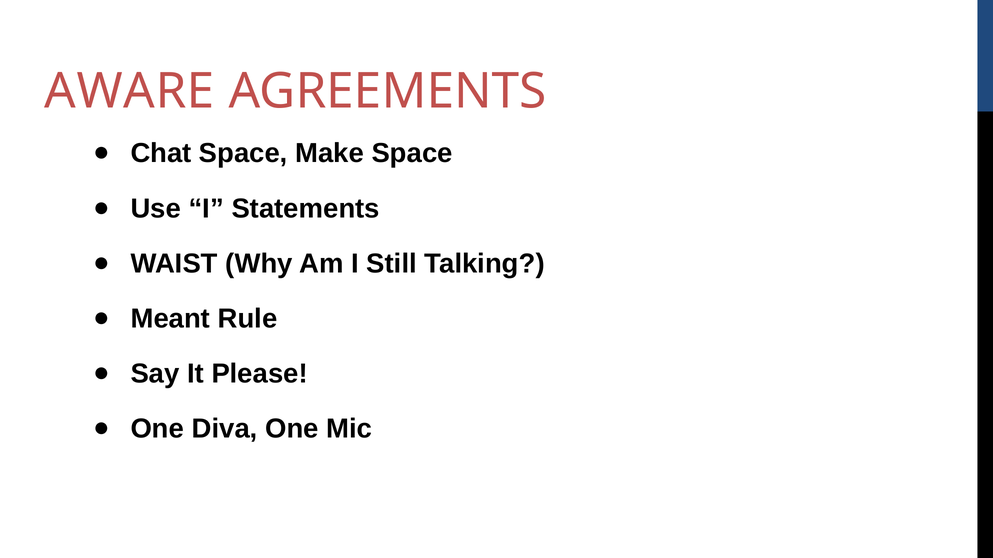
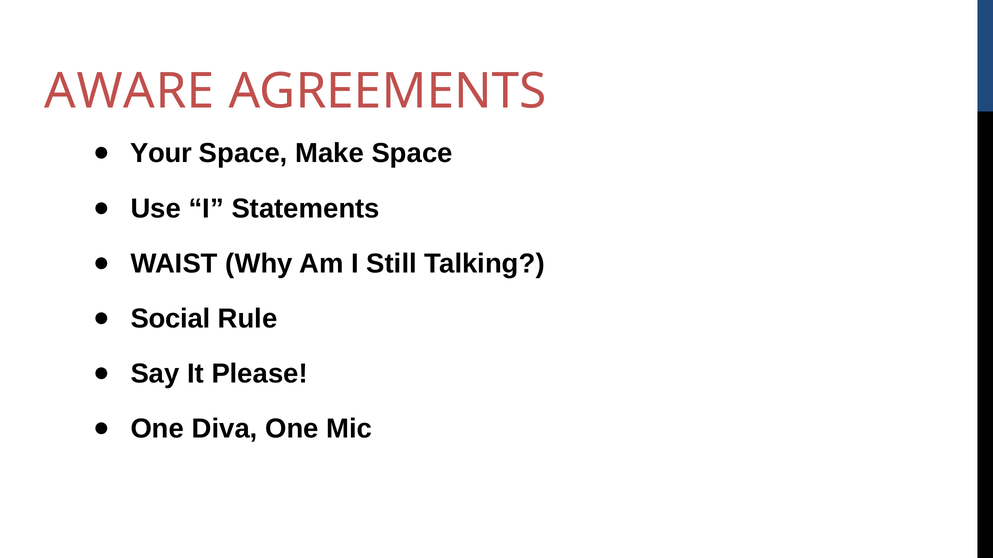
Chat: Chat -> Your
Meant: Meant -> Social
